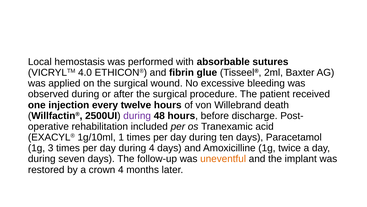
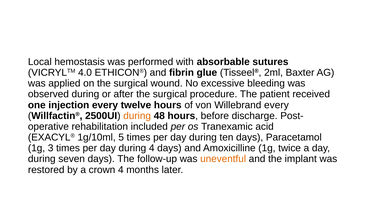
Willebrand death: death -> every
during at (137, 115) colour: purple -> orange
1: 1 -> 5
